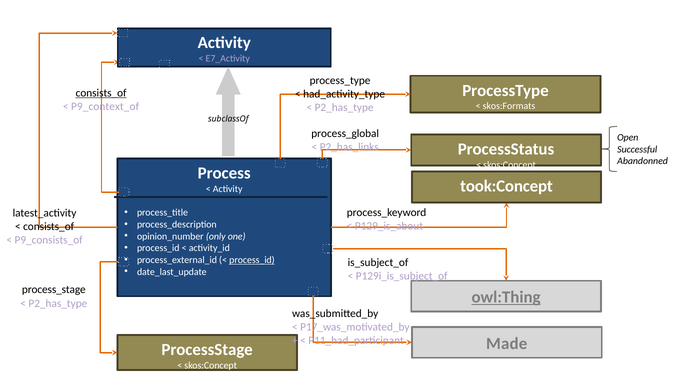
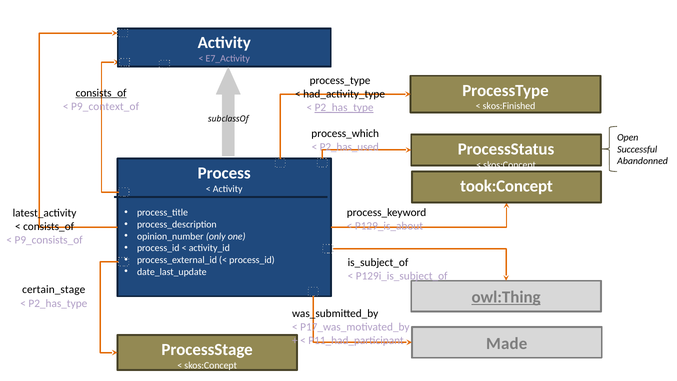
skos:Formats: skos:Formats -> skos:Finished
P2_has_type at (344, 108) underline: none -> present
process_global: process_global -> process_which
P2_has_links: P2_has_links -> P2_has_used
process_id at (252, 260) underline: present -> none
process_stage: process_stage -> certain_stage
